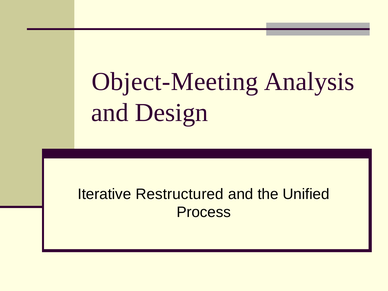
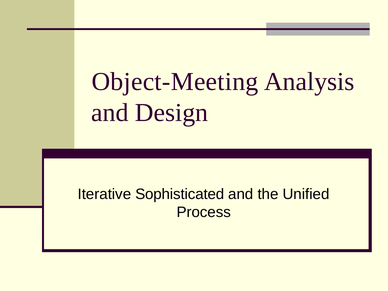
Restructured: Restructured -> Sophisticated
